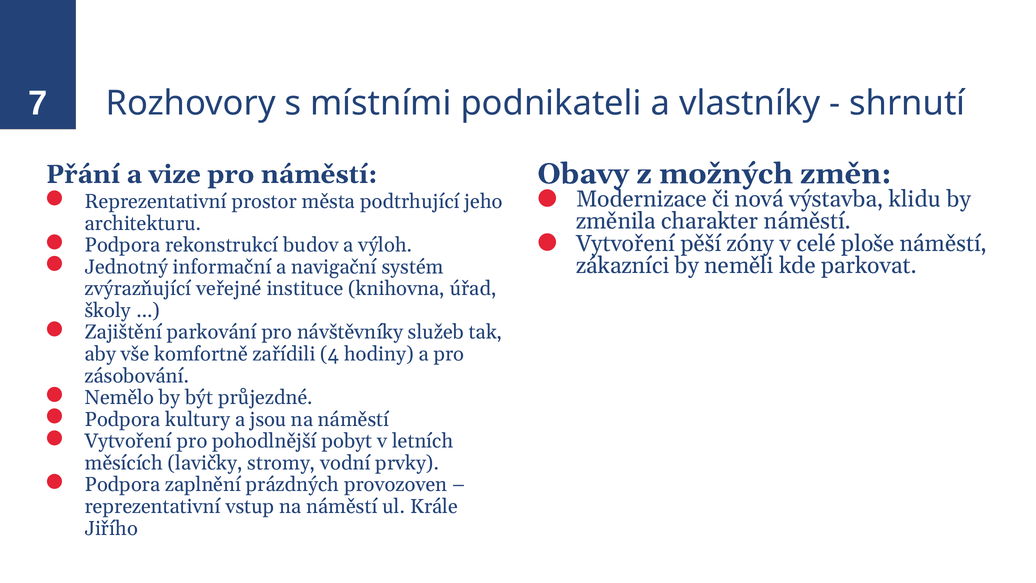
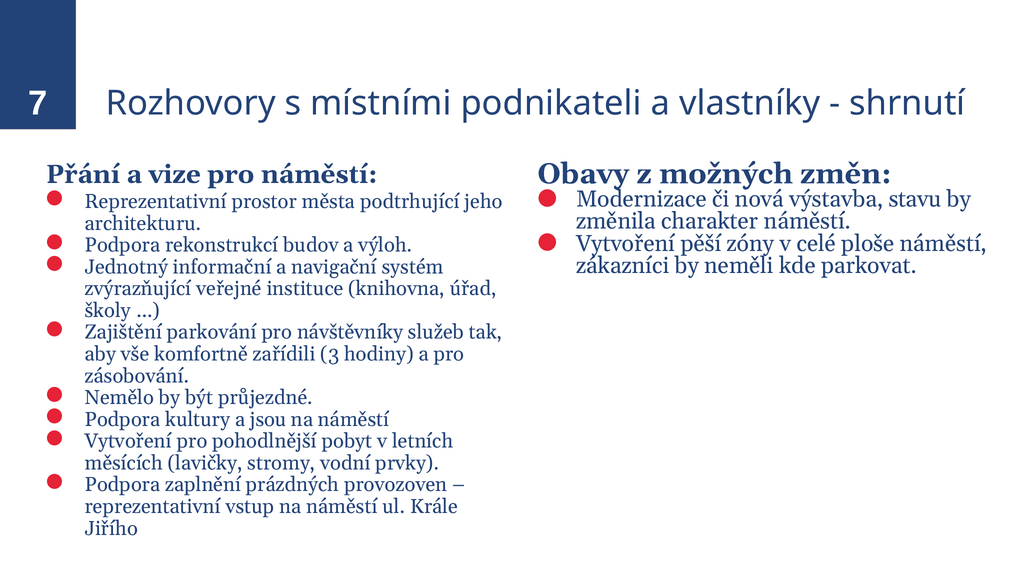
klidu: klidu -> stavu
4: 4 -> 3
